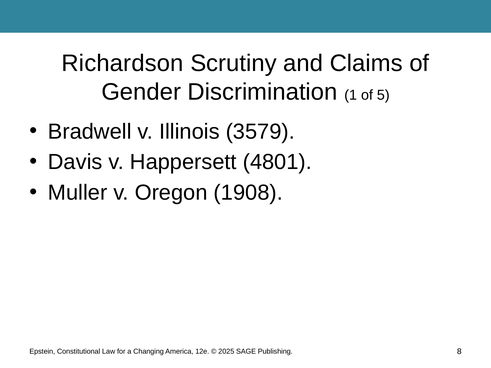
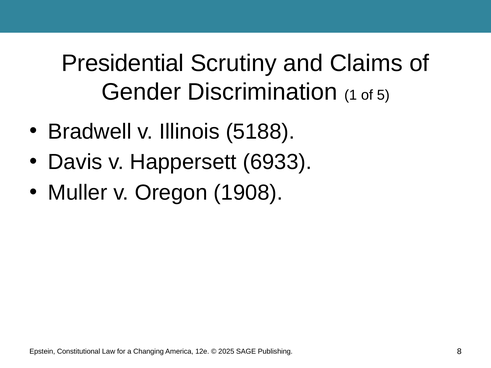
Richardson: Richardson -> Presidential
3579: 3579 -> 5188
4801: 4801 -> 6933
